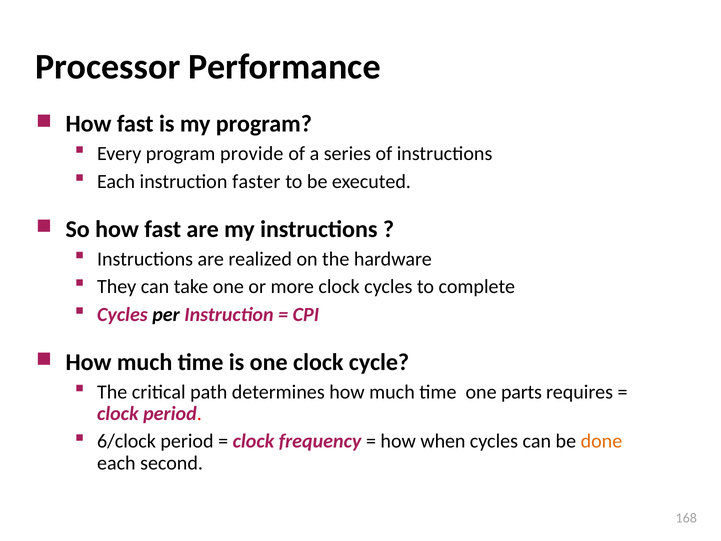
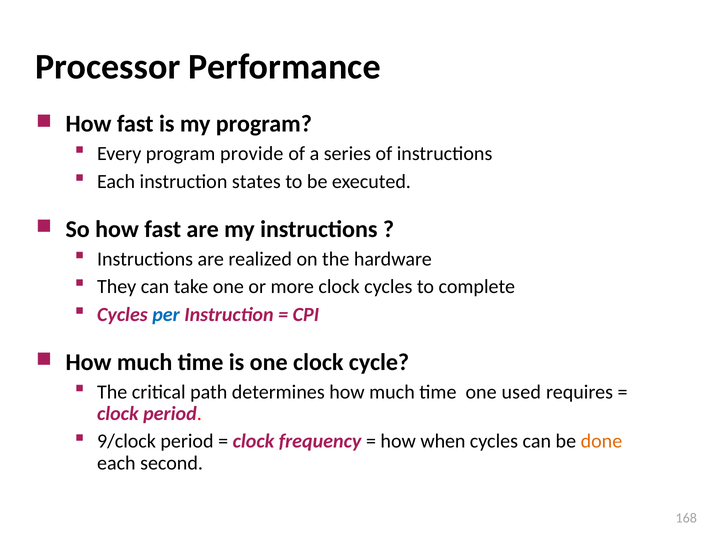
faster: faster -> states
per colour: black -> blue
parts: parts -> used
6/clock: 6/clock -> 9/clock
